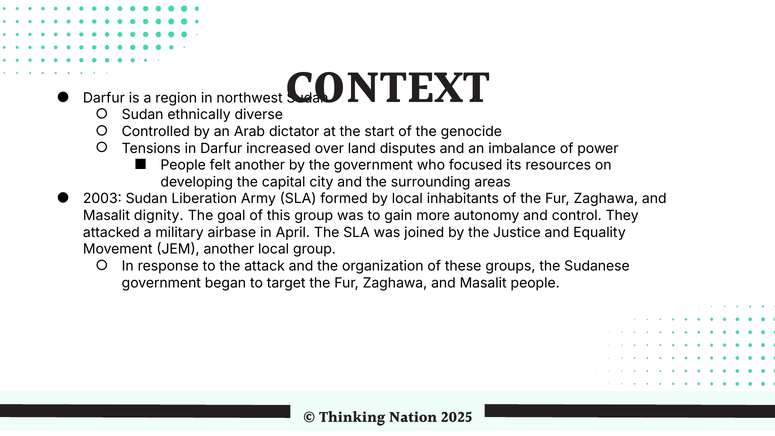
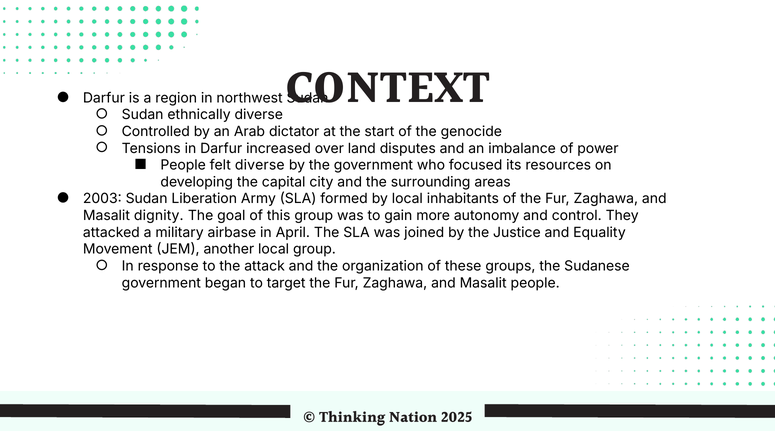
felt another: another -> diverse
